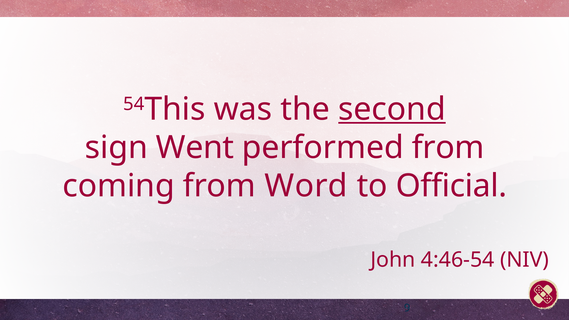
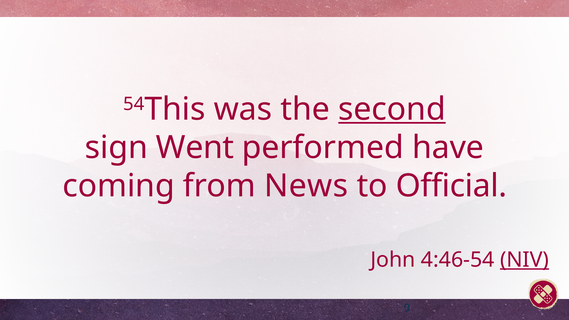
performed from: from -> have
Word: Word -> News
NIV underline: none -> present
